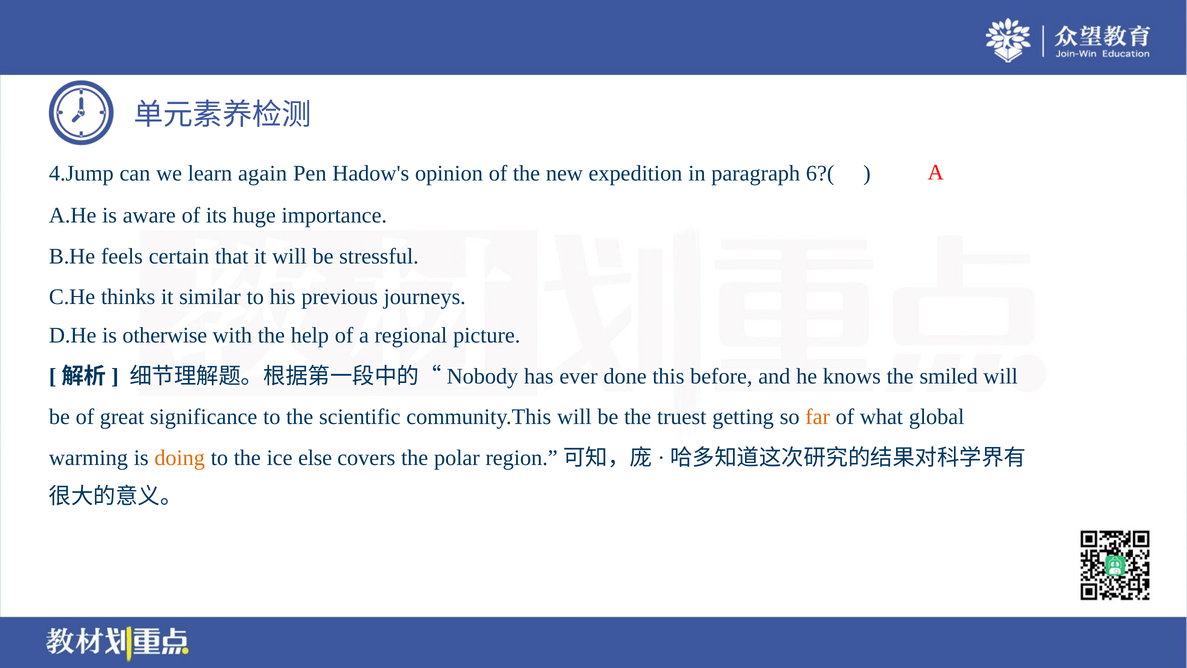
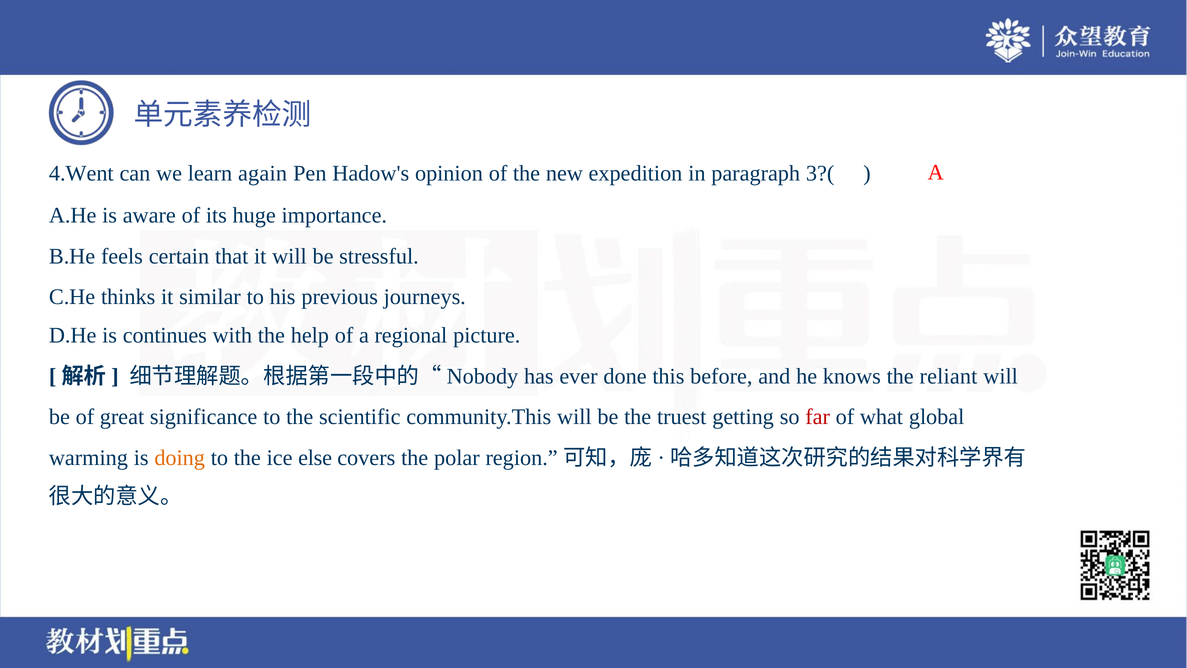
4.Jump: 4.Jump -> 4.Went
6?(: 6?( -> 3?(
otherwise: otherwise -> continues
smiled: smiled -> reliant
far colour: orange -> red
